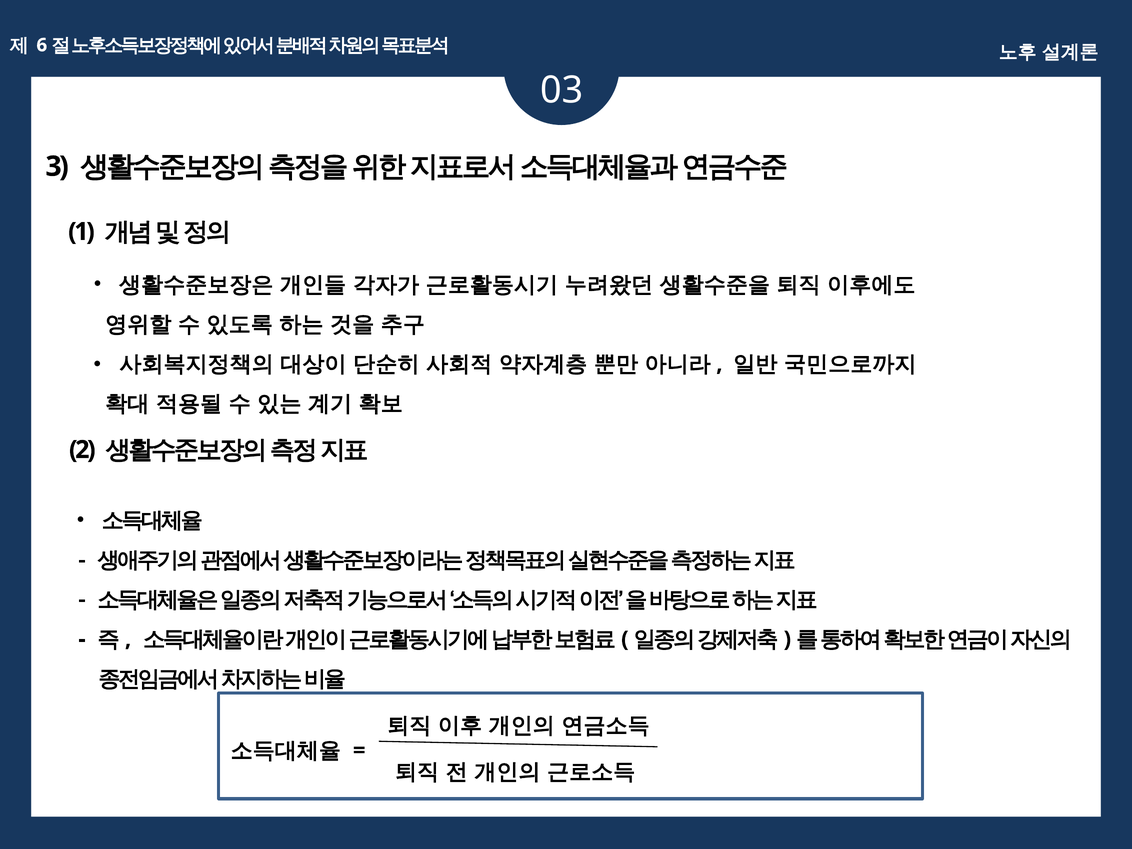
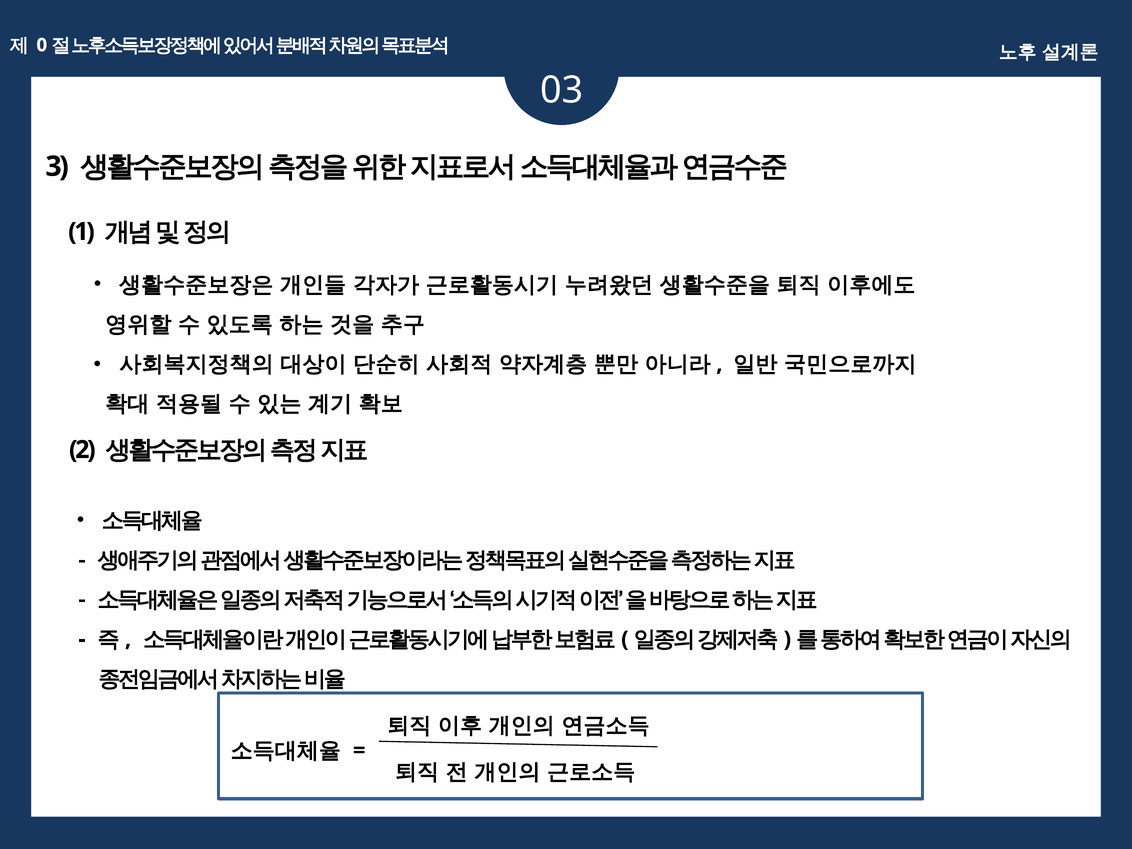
6: 6 -> 0
